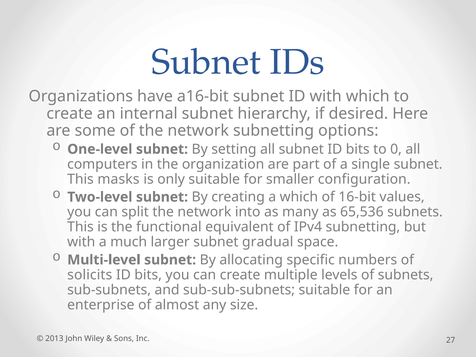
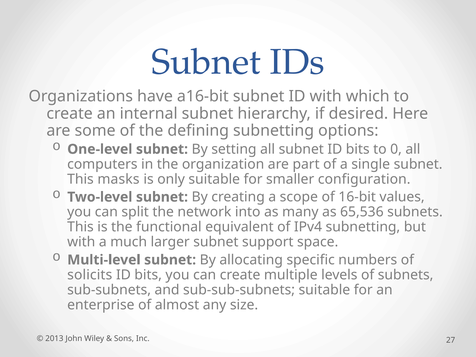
of the network: network -> defining
a which: which -> scope
gradual: gradual -> support
